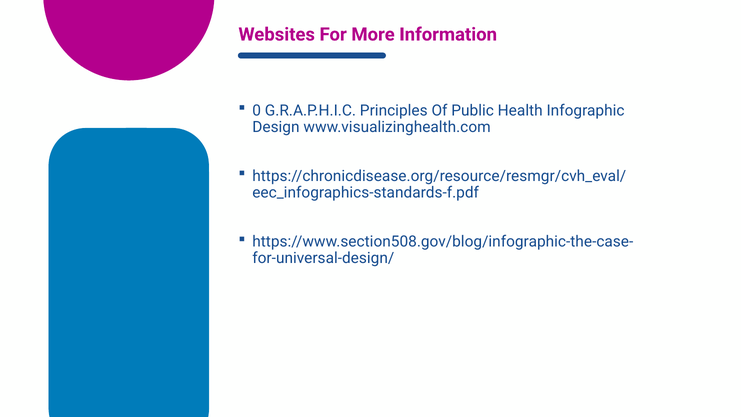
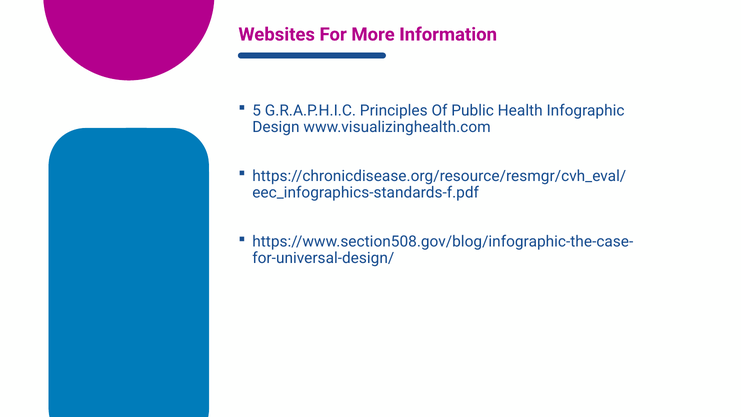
0: 0 -> 5
